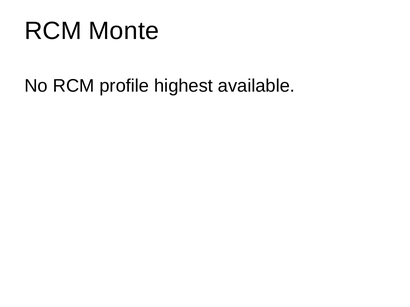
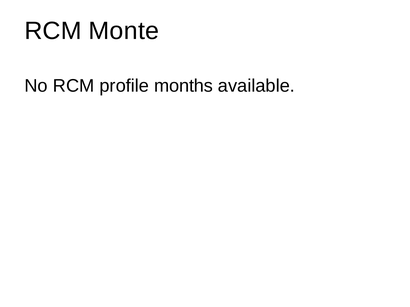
highest: highest -> months
